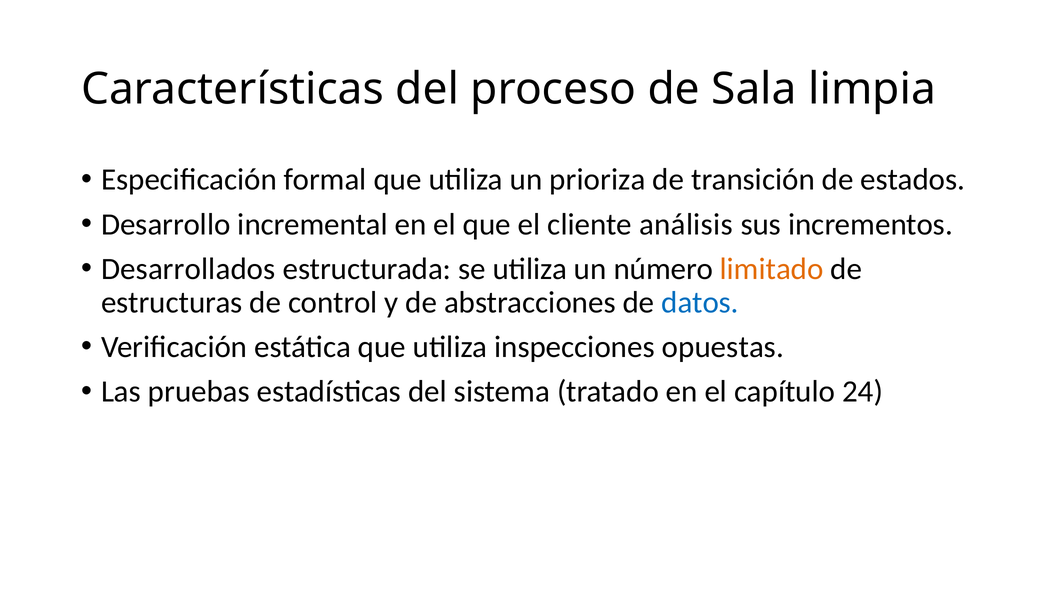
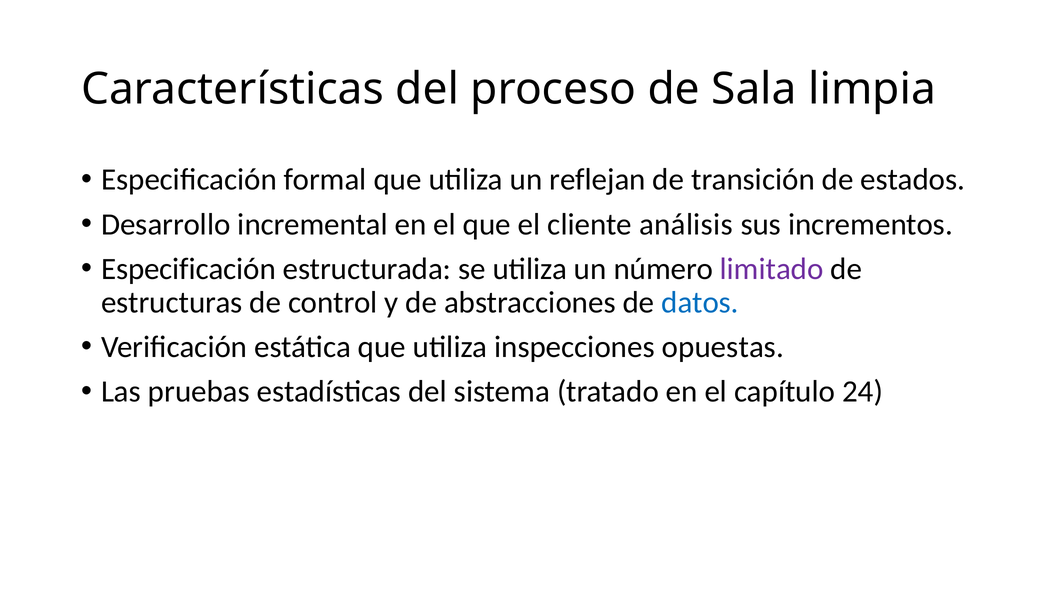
prioriza: prioriza -> reflejan
Desarrollados at (188, 269): Desarrollados -> Especificación
limitado colour: orange -> purple
